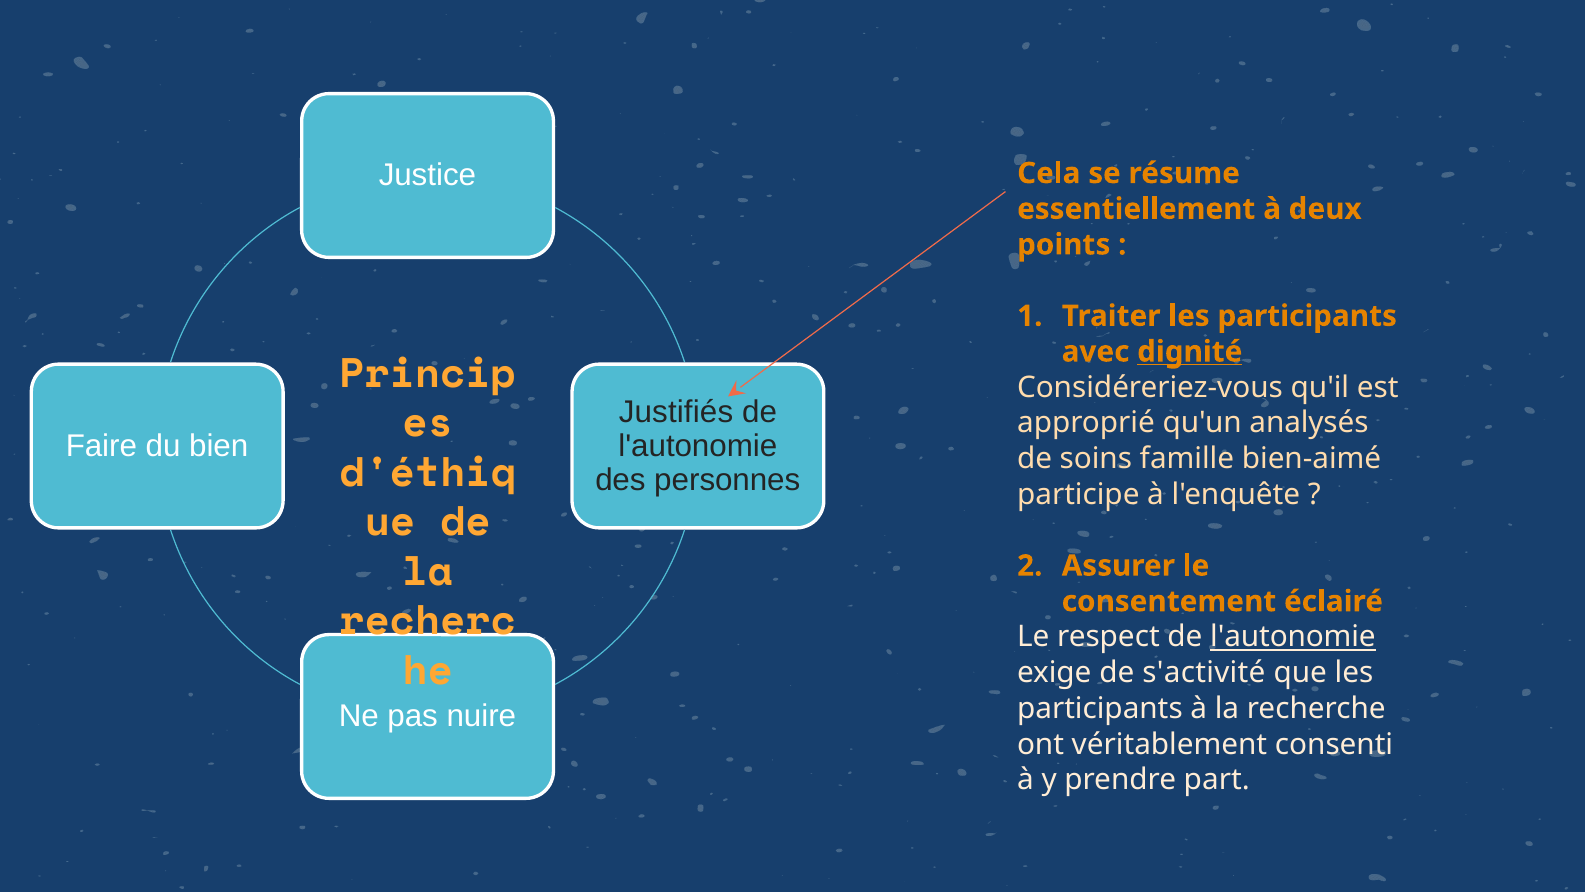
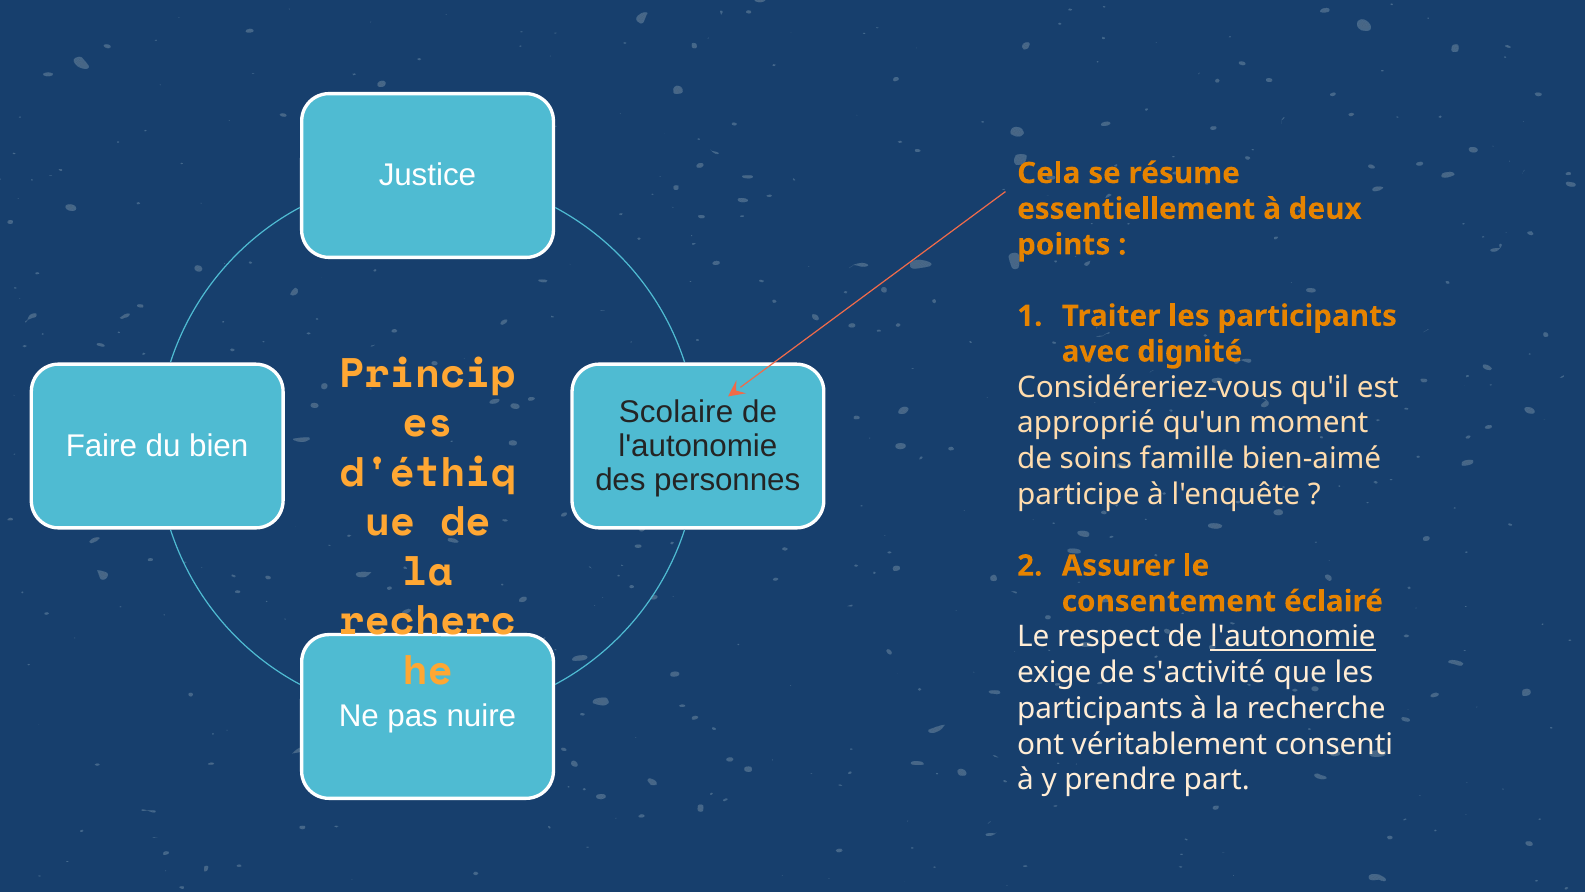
dignité underline: present -> none
Justifiés: Justifiés -> Scolaire
analysés: analysés -> moment
